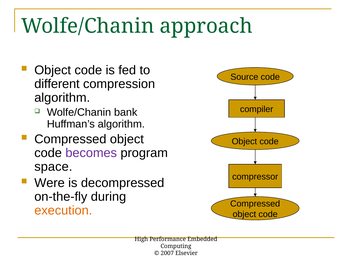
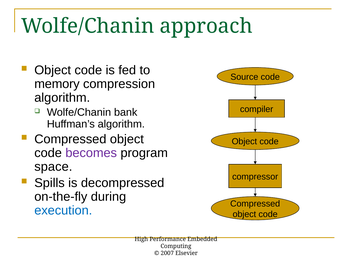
different: different -> memory
Were: Were -> Spills
execution colour: orange -> blue
